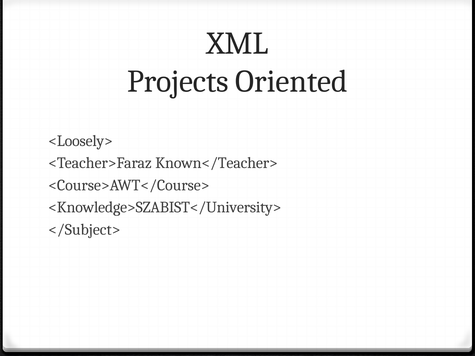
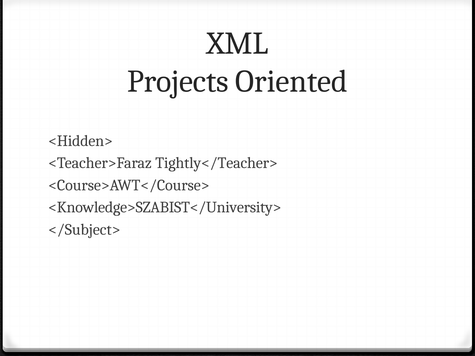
<Loosely>: <Loosely> -> <Hidden>
Known</Teacher>: Known</Teacher> -> Tightly</Teacher>
